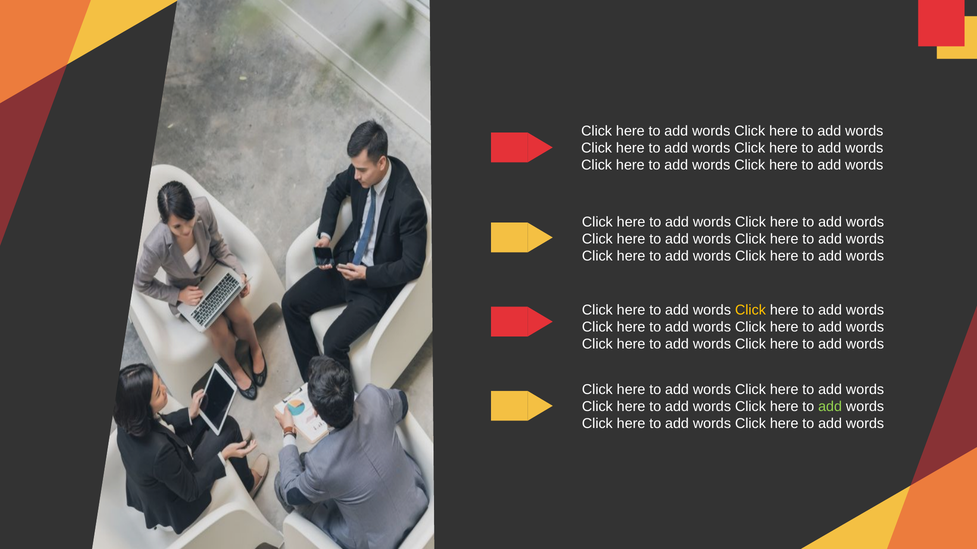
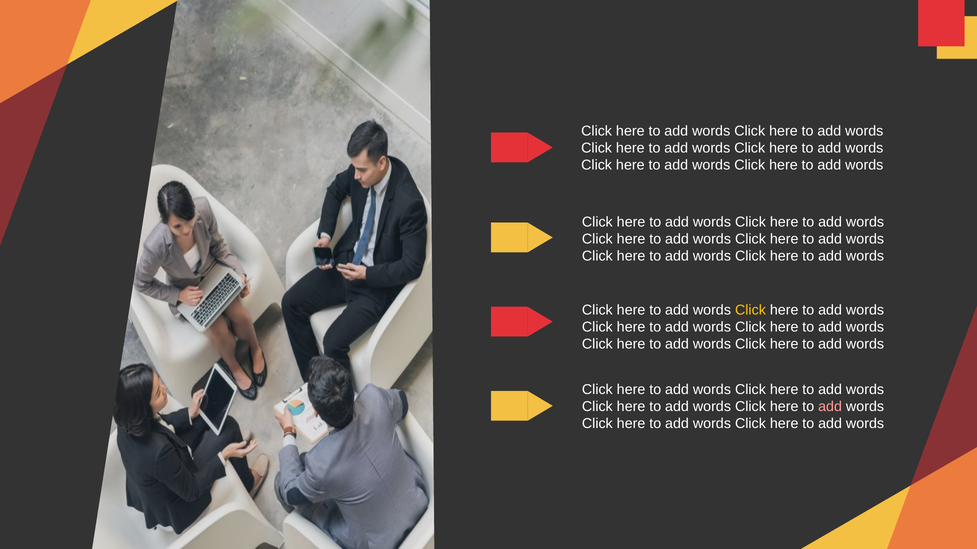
add at (830, 407) colour: light green -> pink
